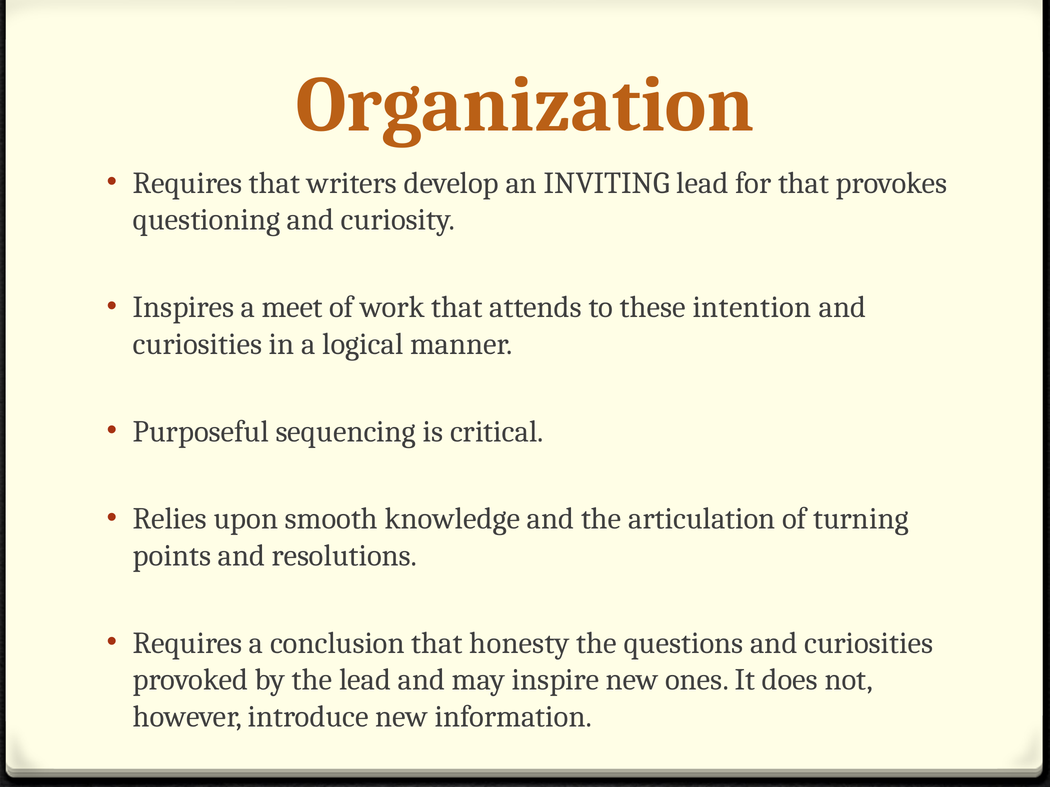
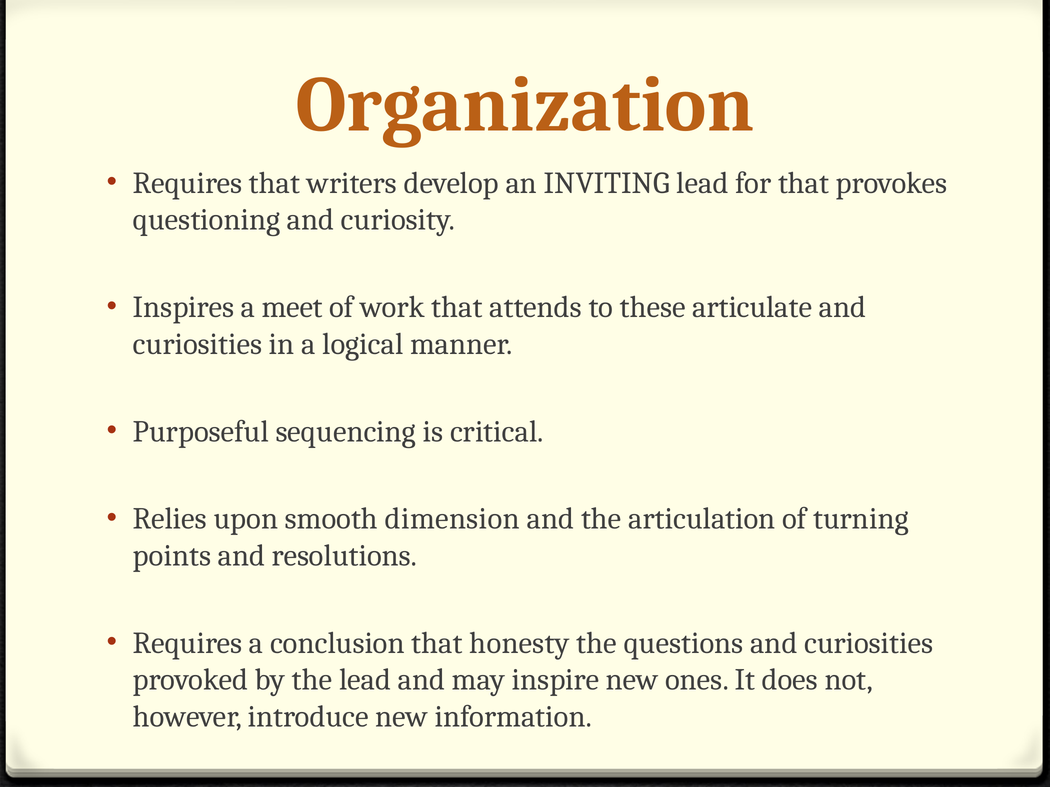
intention: intention -> articulate
knowledge: knowledge -> dimension
